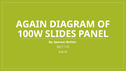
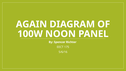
SLIDES: SLIDES -> NOON
